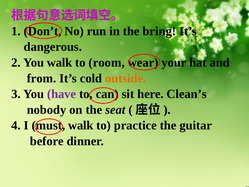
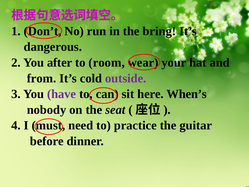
You walk: walk -> after
outside colour: orange -> purple
Clean’s: Clean’s -> When’s
must walk: walk -> need
